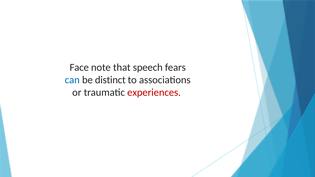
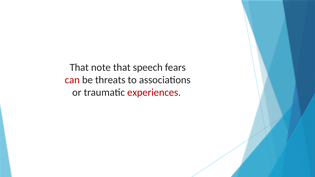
Face at (79, 67): Face -> That
can colour: blue -> red
distinct: distinct -> threats
